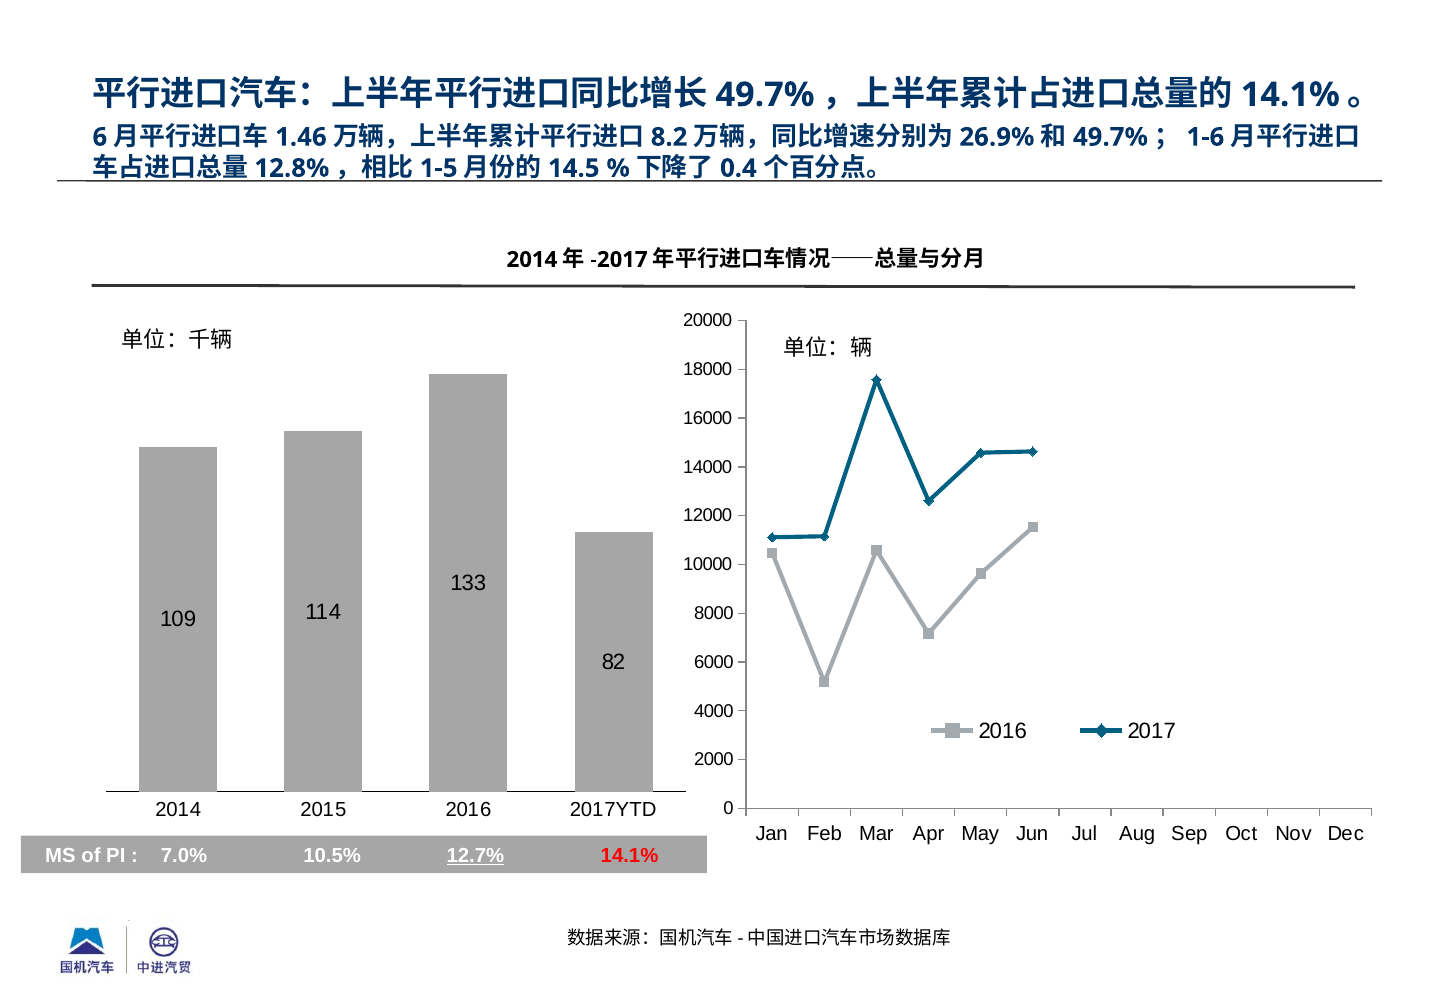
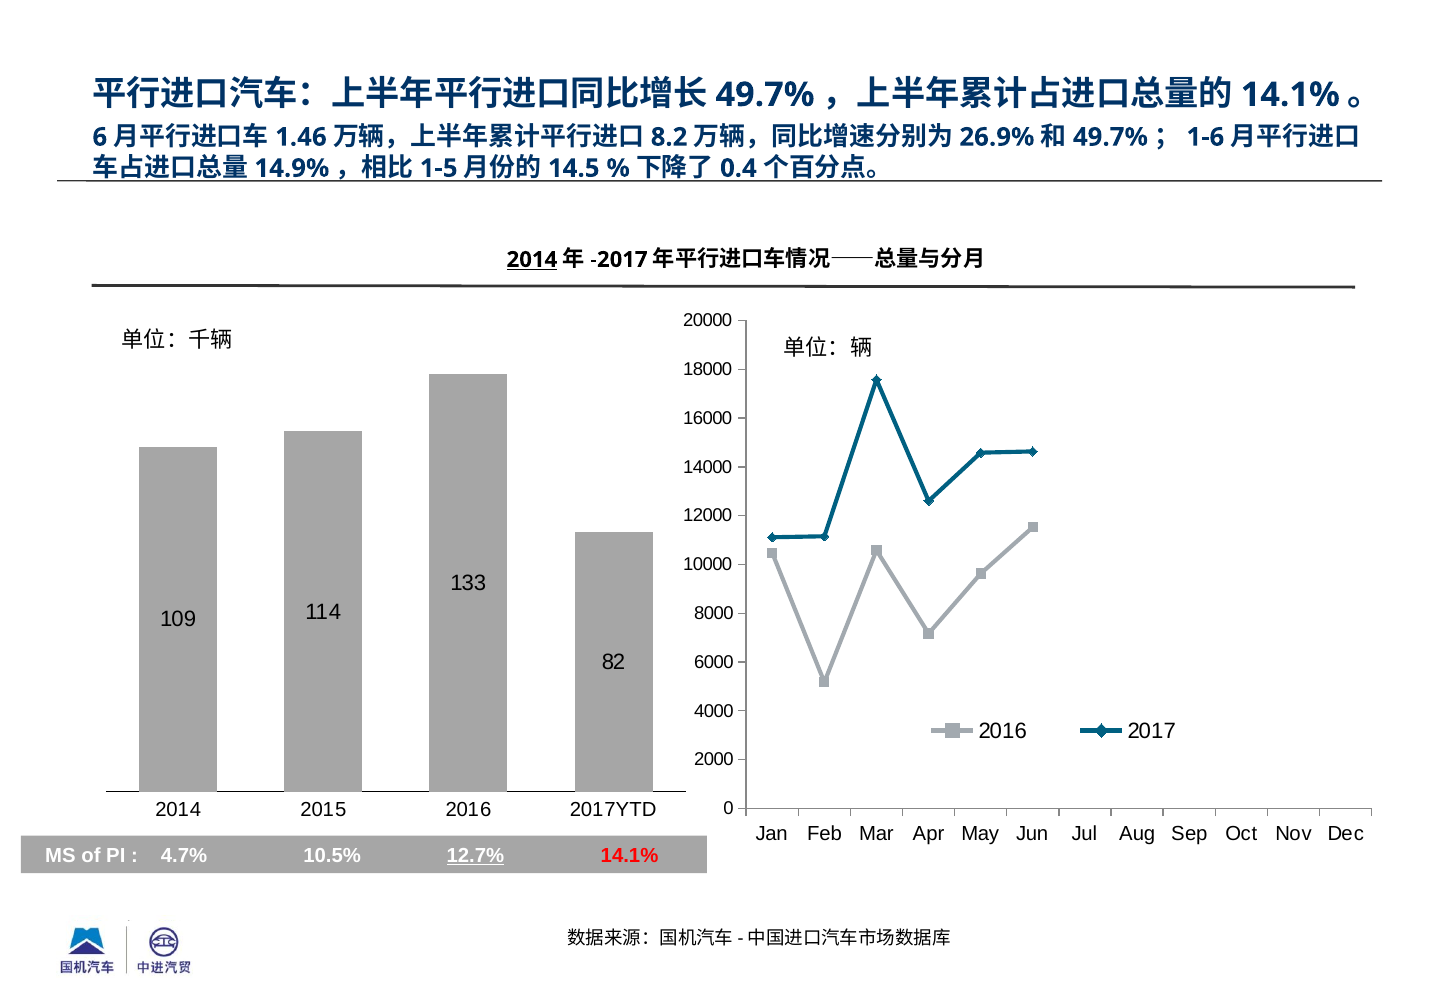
12.8%: 12.8% -> 14.9%
2014 at (532, 259) underline: none -> present
7.0%: 7.0% -> 4.7%
